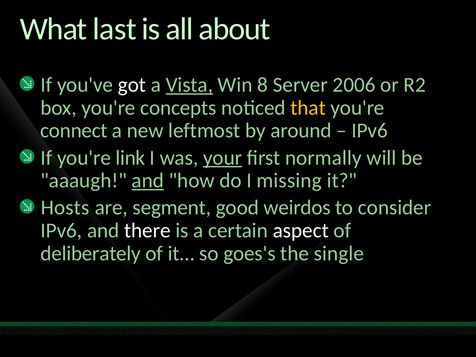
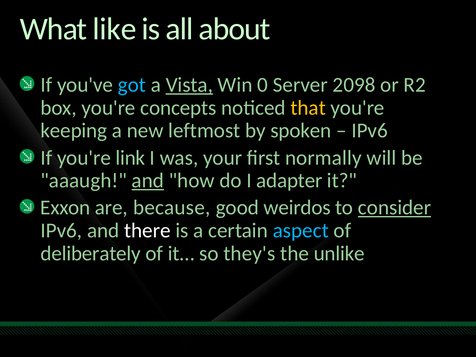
last: last -> like
got colour: white -> light blue
8: 8 -> 0
2006: 2006 -> 2098
connect: connect -> keeping
around: around -> spoken
your underline: present -> none
missing: missing -> adapter
Hosts: Hosts -> Exxon
segment: segment -> because
consider underline: none -> present
aspect colour: white -> light blue
goes's: goes's -> they's
single: single -> unlike
